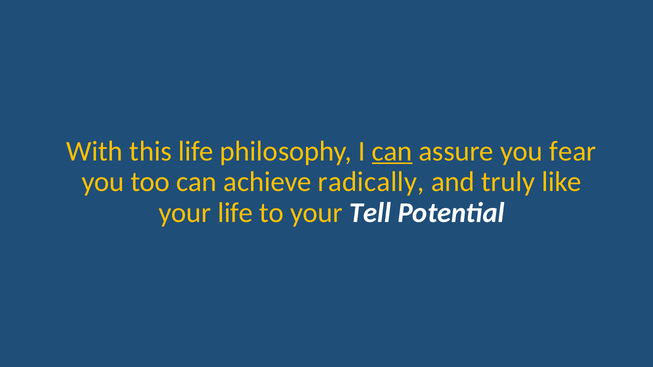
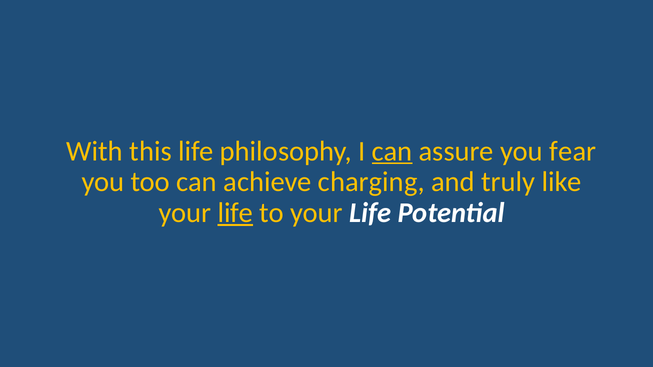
radically: radically -> charging
life at (235, 213) underline: none -> present
to your Tell: Tell -> Life
